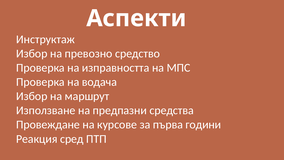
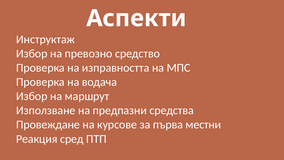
години: години -> местни
